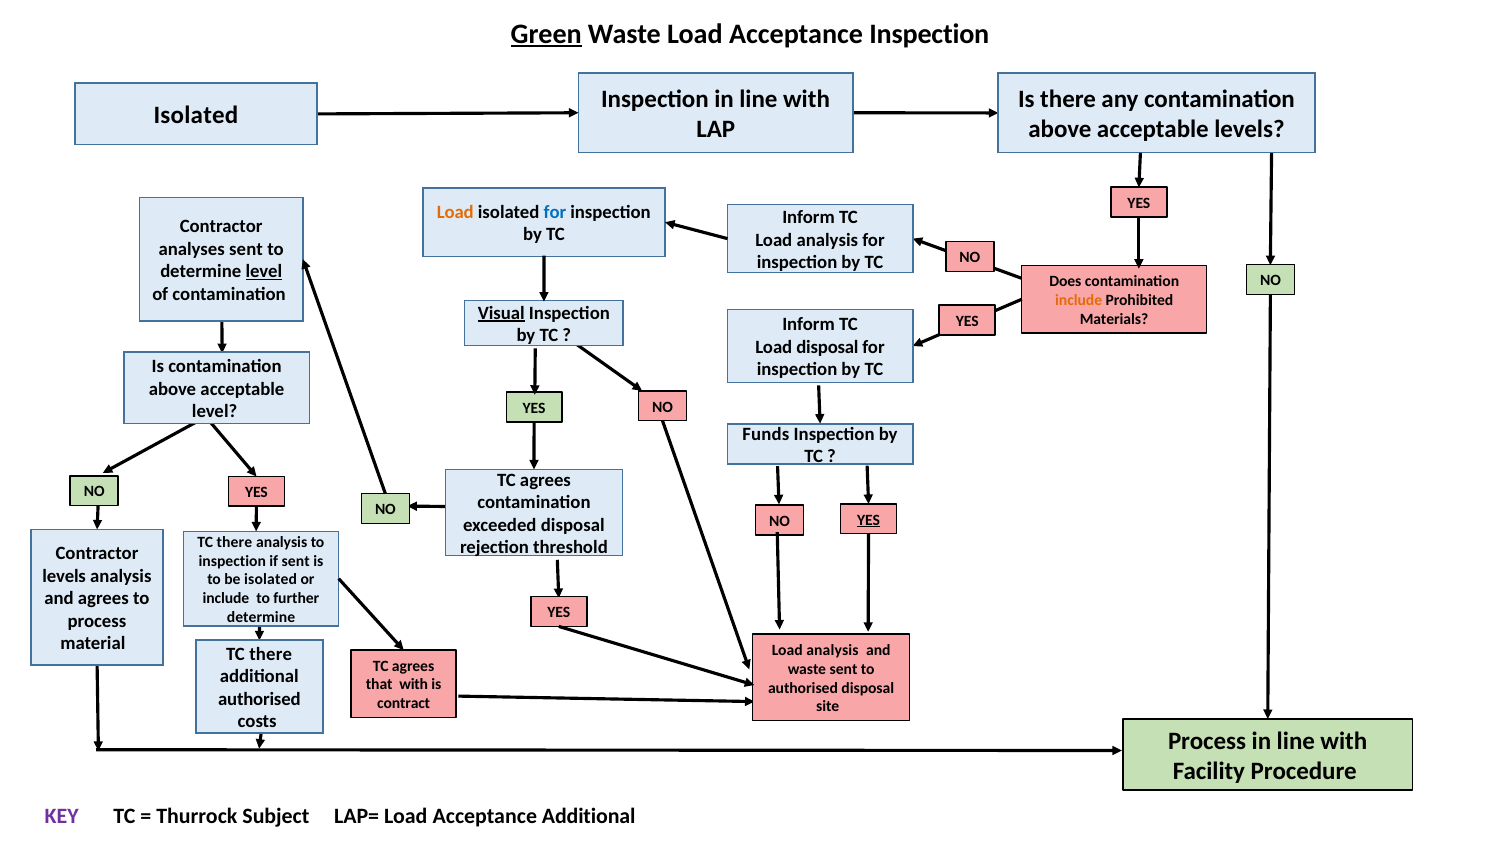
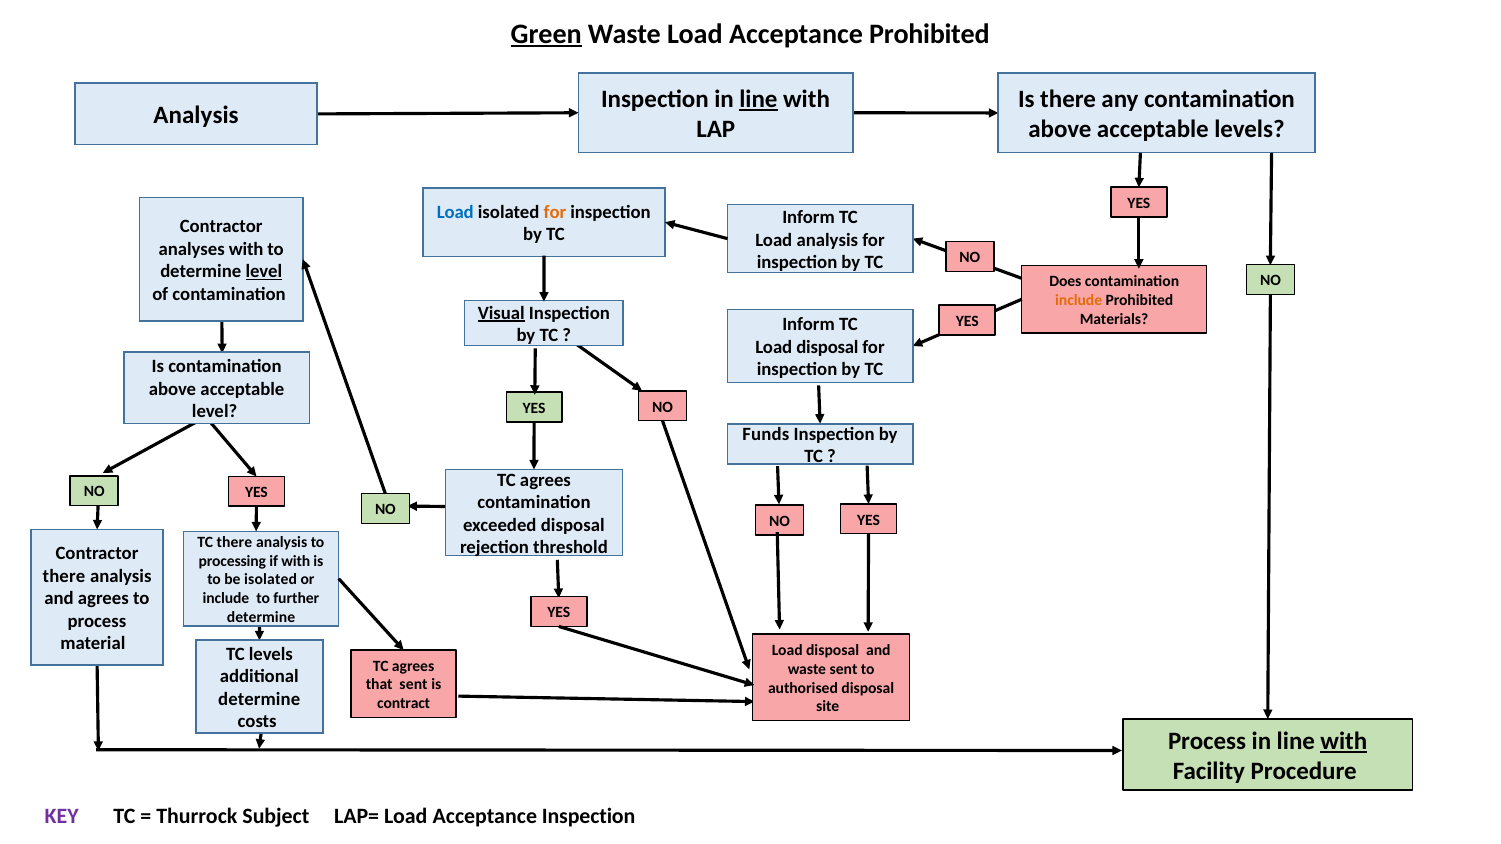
Acceptance Inspection: Inspection -> Prohibited
line at (758, 100) underline: none -> present
Isolated at (196, 116): Isolated -> Analysis
Load at (455, 212) colour: orange -> blue
for at (555, 212) colour: blue -> orange
analyses sent: sent -> with
YES at (869, 520) underline: present -> none
inspection at (232, 561): inspection -> processing
if sent: sent -> with
levels at (64, 576): levels -> there
analysis at (832, 651): analysis -> disposal
there at (271, 654): there -> levels
that with: with -> sent
authorised at (259, 699): authorised -> determine
with at (1344, 741) underline: none -> present
Acceptance Additional: Additional -> Inspection
